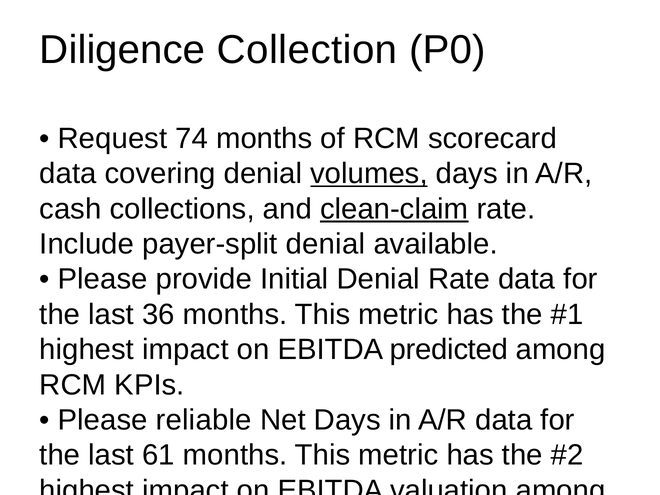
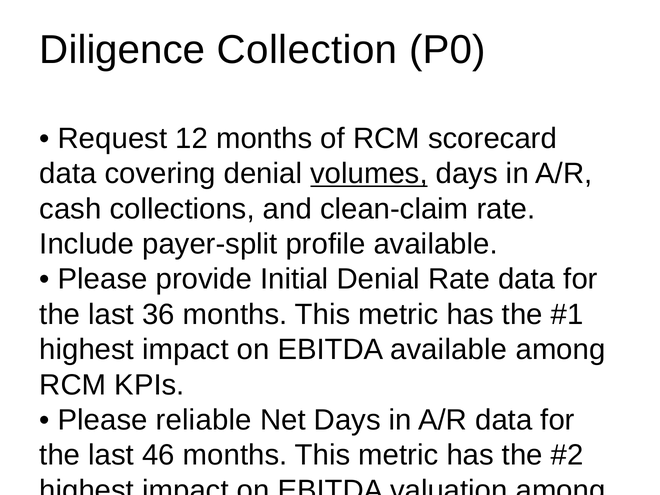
74: 74 -> 12
clean-claim underline: present -> none
payer-split denial: denial -> profile
EBITDA predicted: predicted -> available
61: 61 -> 46
